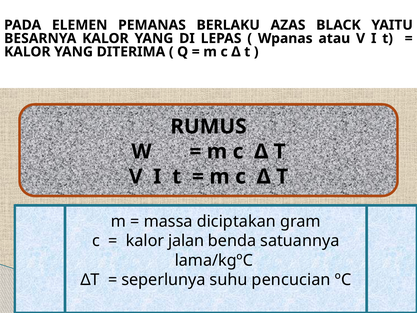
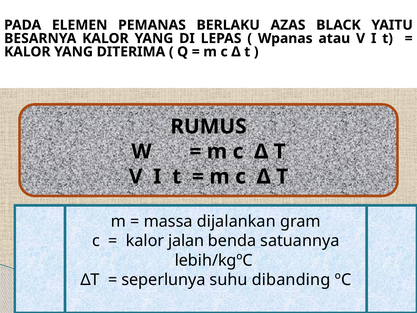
diciptakan: diciptakan -> dijalankan
lama/kgºC: lama/kgºC -> lebih/kgºC
pencucian: pencucian -> dibanding
